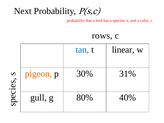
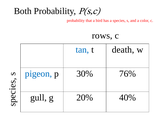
Next: Next -> Both
linear: linear -> death
pigeon colour: orange -> blue
31%: 31% -> 76%
80%: 80% -> 20%
